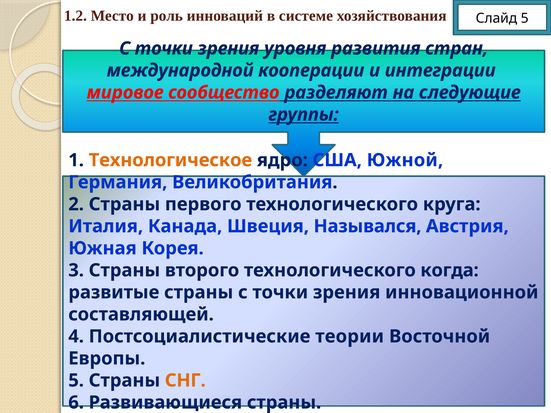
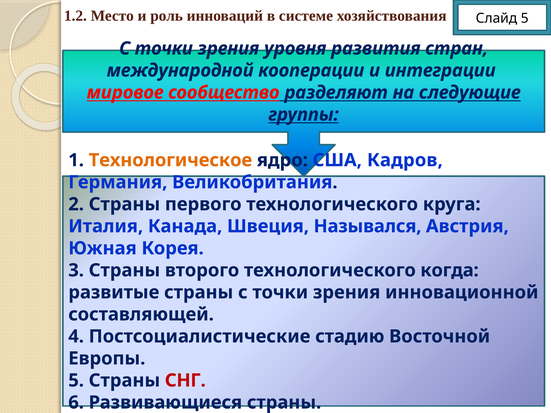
Южной: Южной -> Кадров
теории: теории -> стадию
СНГ colour: orange -> red
